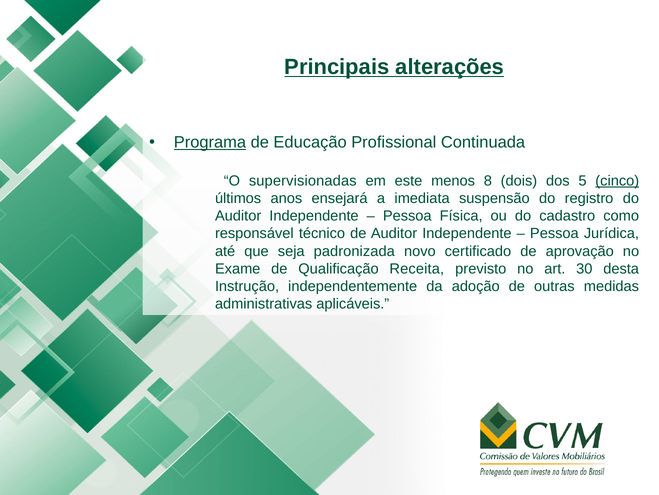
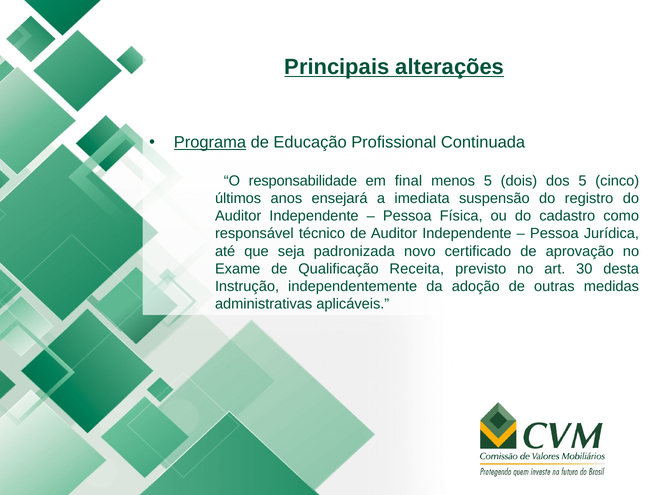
supervisionadas: supervisionadas -> responsabilidade
este: este -> final
menos 8: 8 -> 5
cinco underline: present -> none
